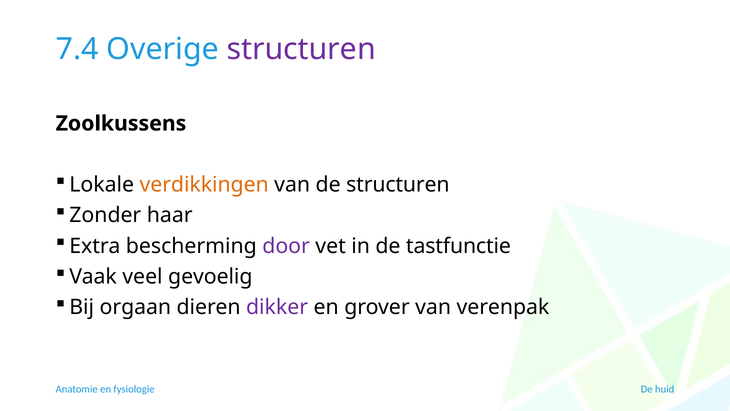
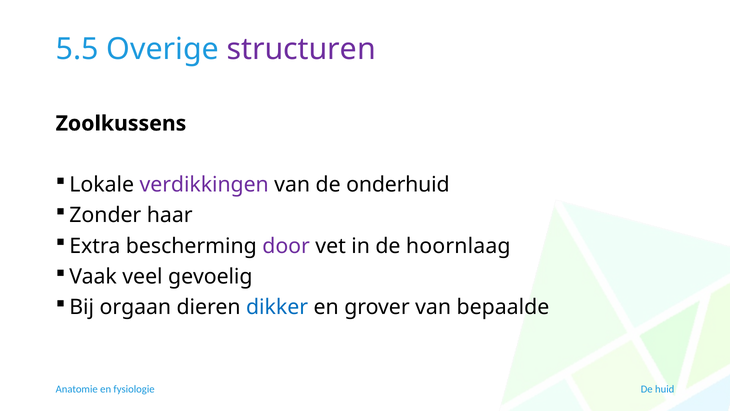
7.4: 7.4 -> 5.5
verdikkingen colour: orange -> purple
de structuren: structuren -> onderhuid
tastfunctie: tastfunctie -> hoornlaag
dikker colour: purple -> blue
verenpak: verenpak -> bepaalde
